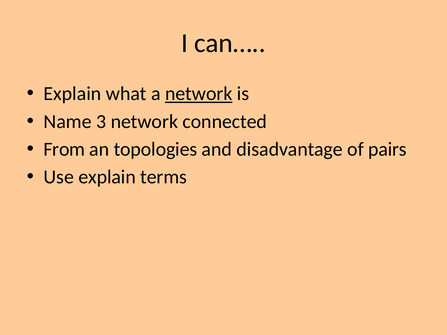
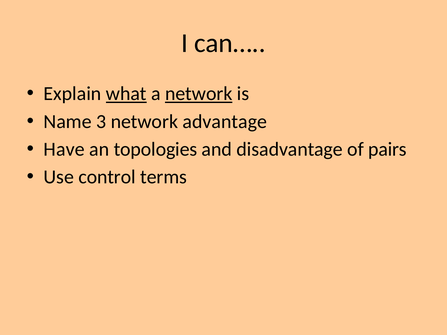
what underline: none -> present
connected: connected -> advantage
From: From -> Have
Use explain: explain -> control
